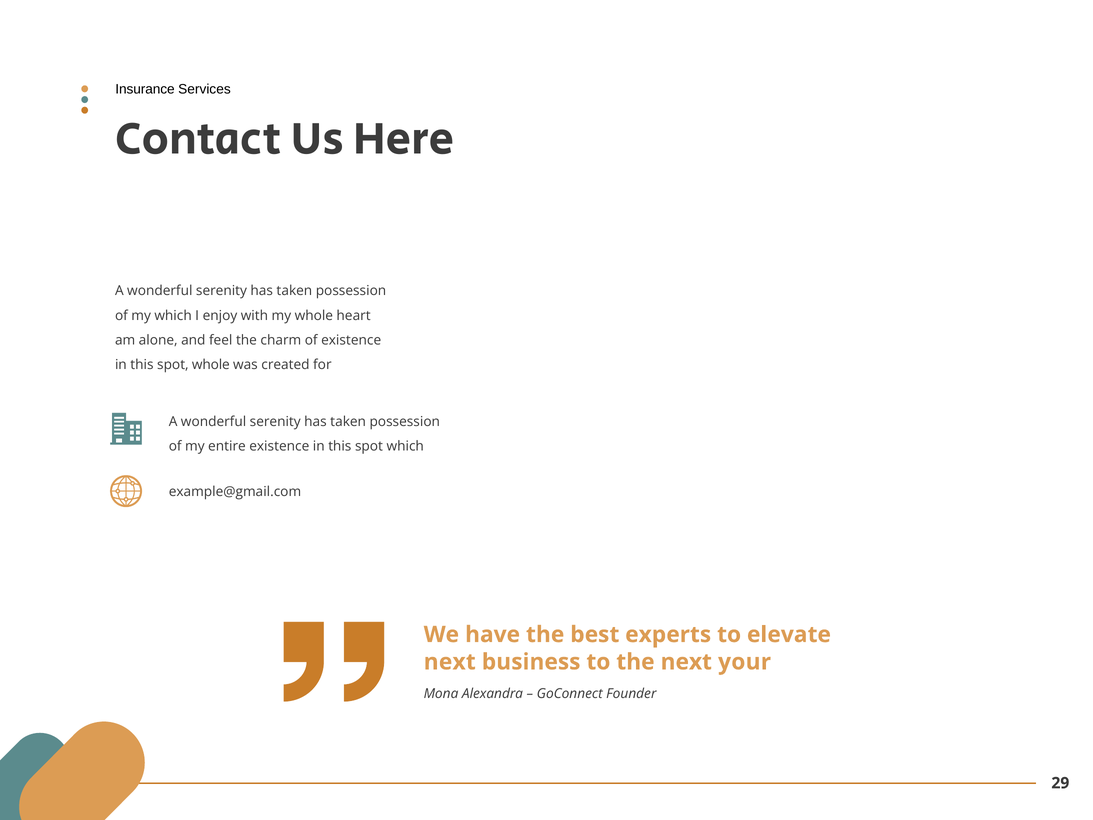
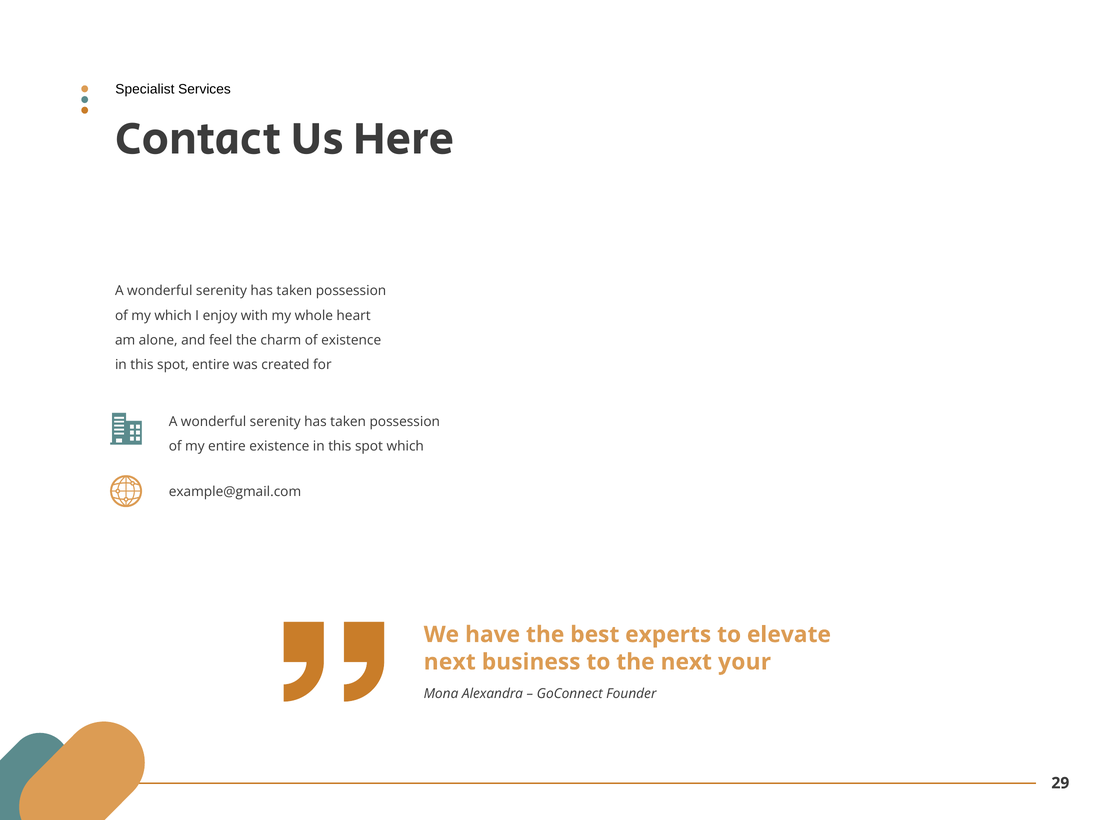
Insurance: Insurance -> Specialist
spot whole: whole -> entire
